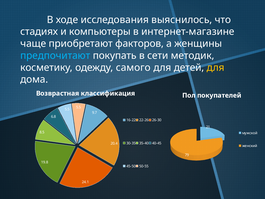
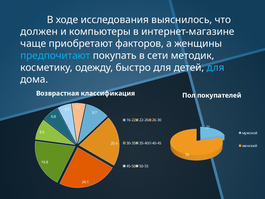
стадиях: стадиях -> должен
самого: самого -> быстро
для at (216, 67) colour: yellow -> light blue
